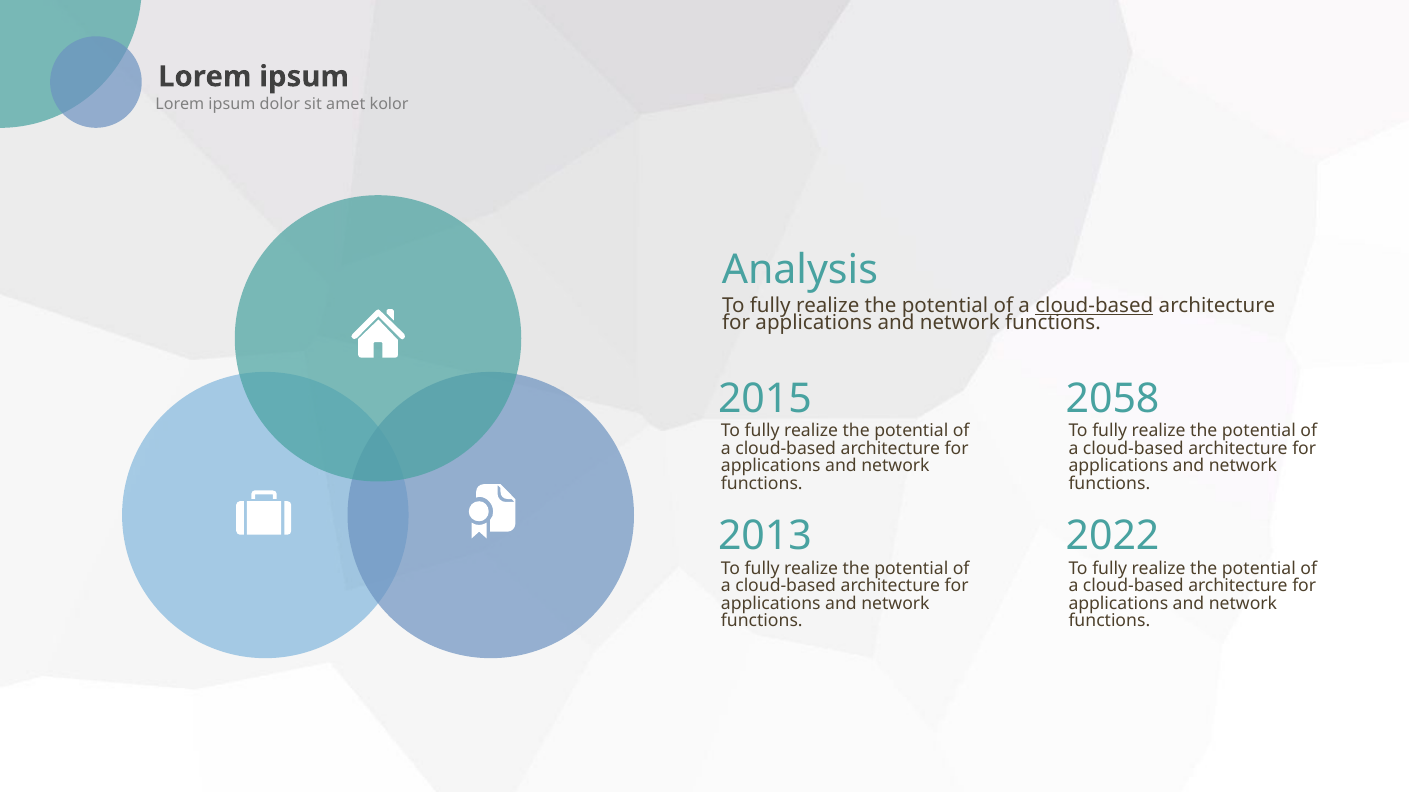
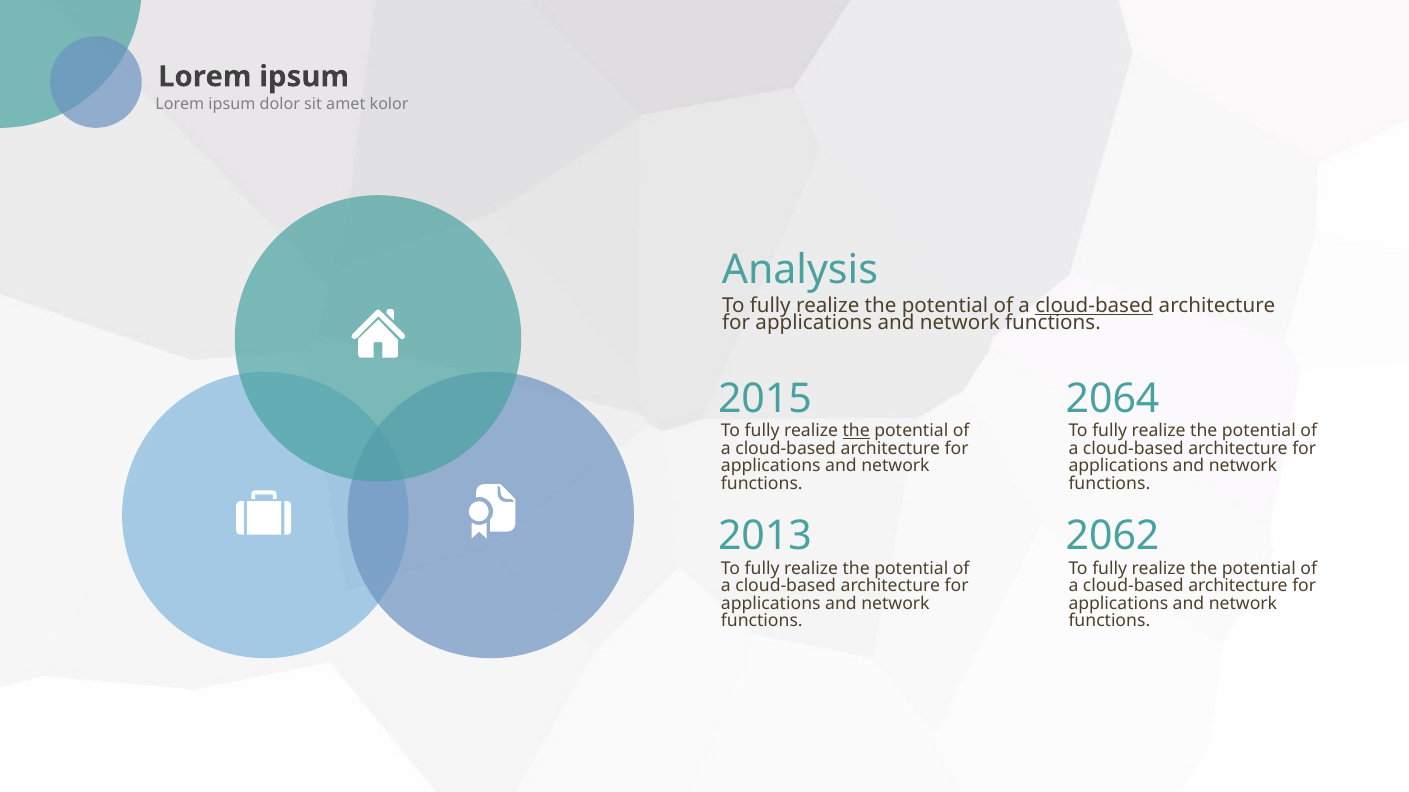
2058: 2058 -> 2064
the at (856, 431) underline: none -> present
2022: 2022 -> 2062
